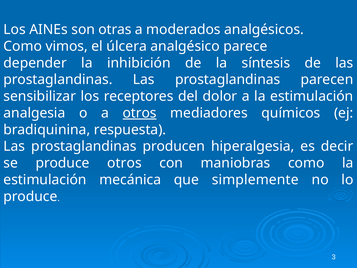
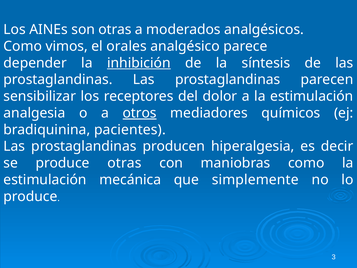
úlcera: úlcera -> orales
inhibición underline: none -> present
respuesta: respuesta -> pacientes
produce otros: otros -> otras
